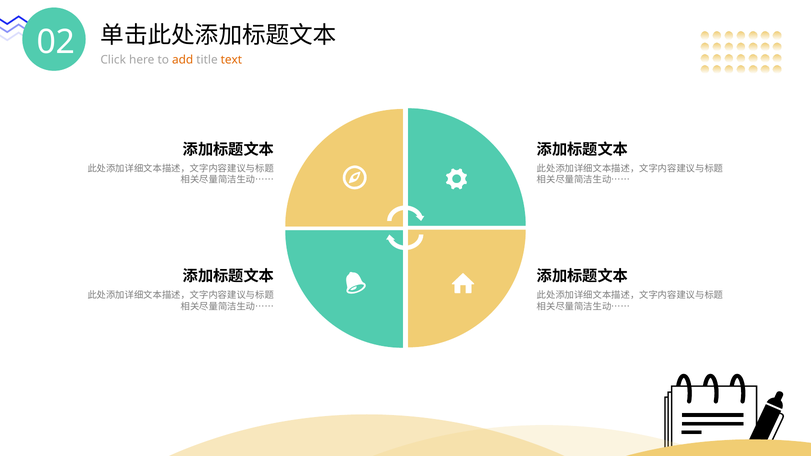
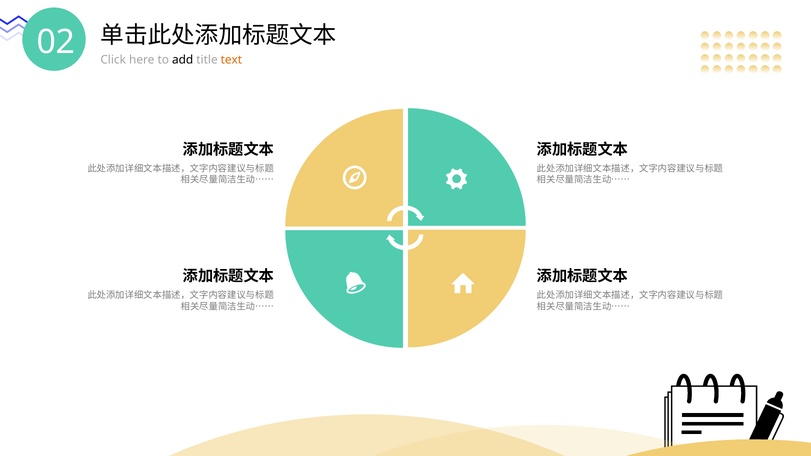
add colour: orange -> black
